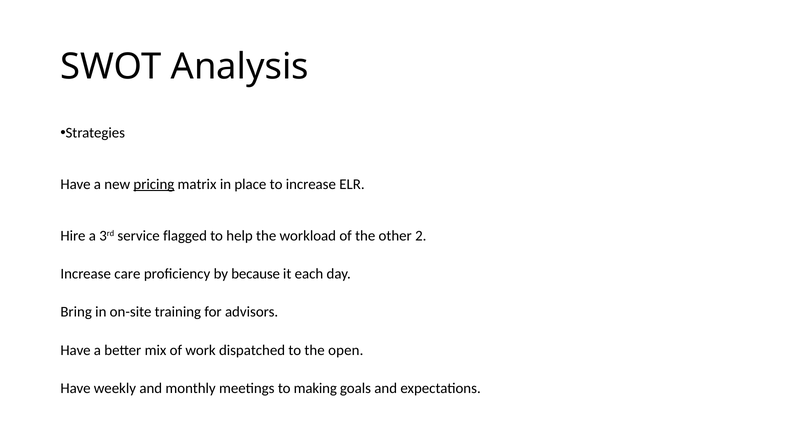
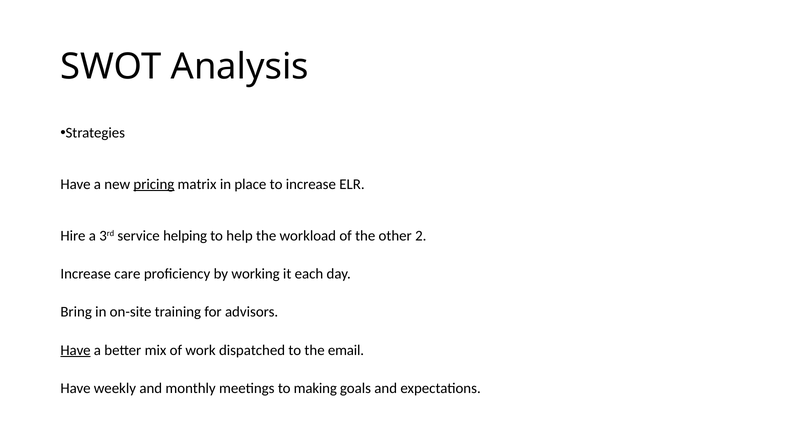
flagged: flagged -> helping
because: because -> working
Have at (76, 350) underline: none -> present
open: open -> email
